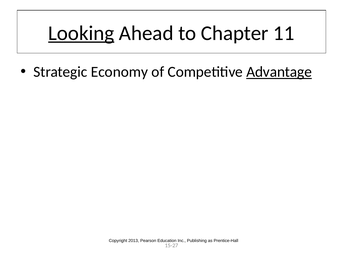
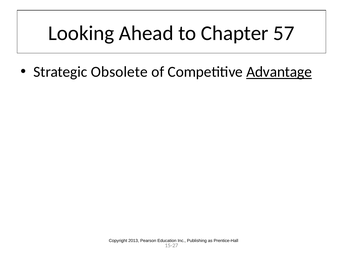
Looking underline: present -> none
11: 11 -> 57
Economy: Economy -> Obsolete
